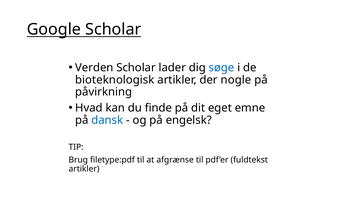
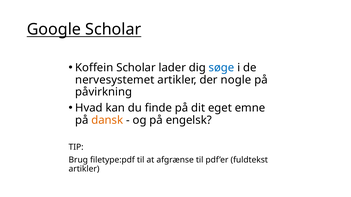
Verden: Verden -> Koffein
bioteknologisk: bioteknologisk -> nervesystemet
dansk colour: blue -> orange
